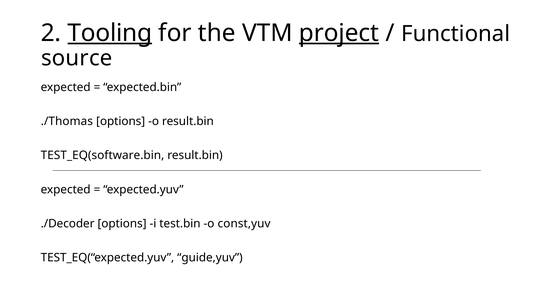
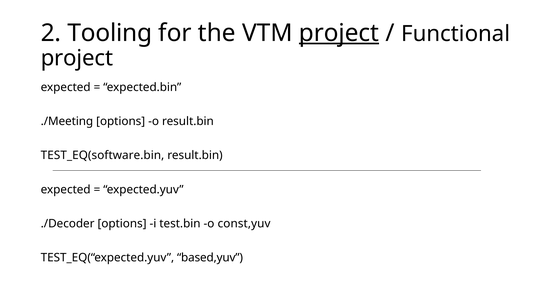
Tooling underline: present -> none
source at (77, 58): source -> project
./Thomas: ./Thomas -> ./Meeting
guide,yuv: guide,yuv -> based,yuv
